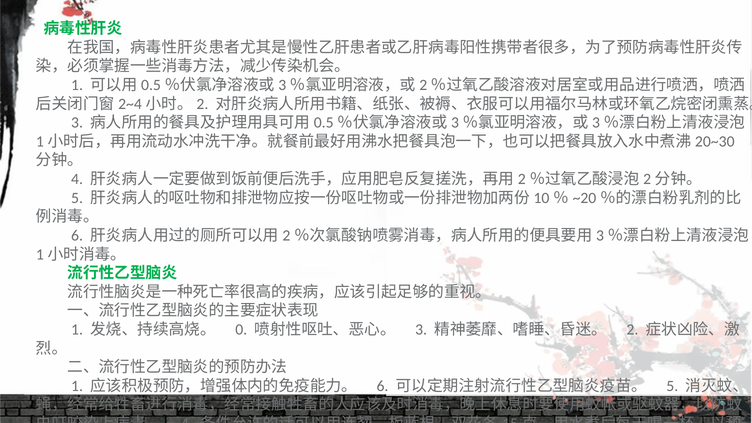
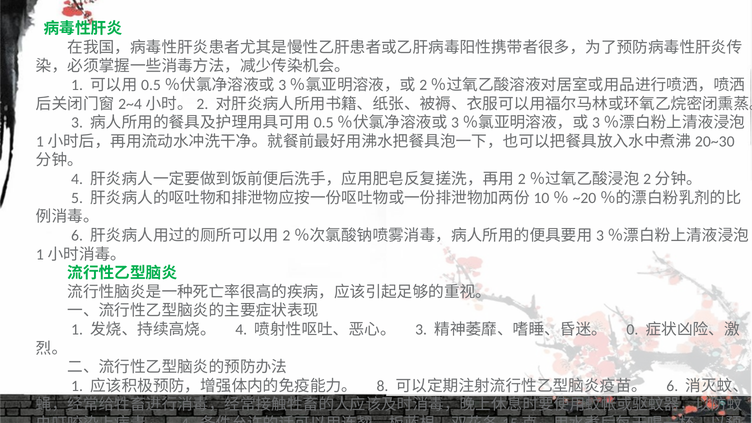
0 at (241, 330): 0 -> 4
2: 2 -> 0
6 at (383, 386): 6 -> 8
5 at (672, 386): 5 -> 6
